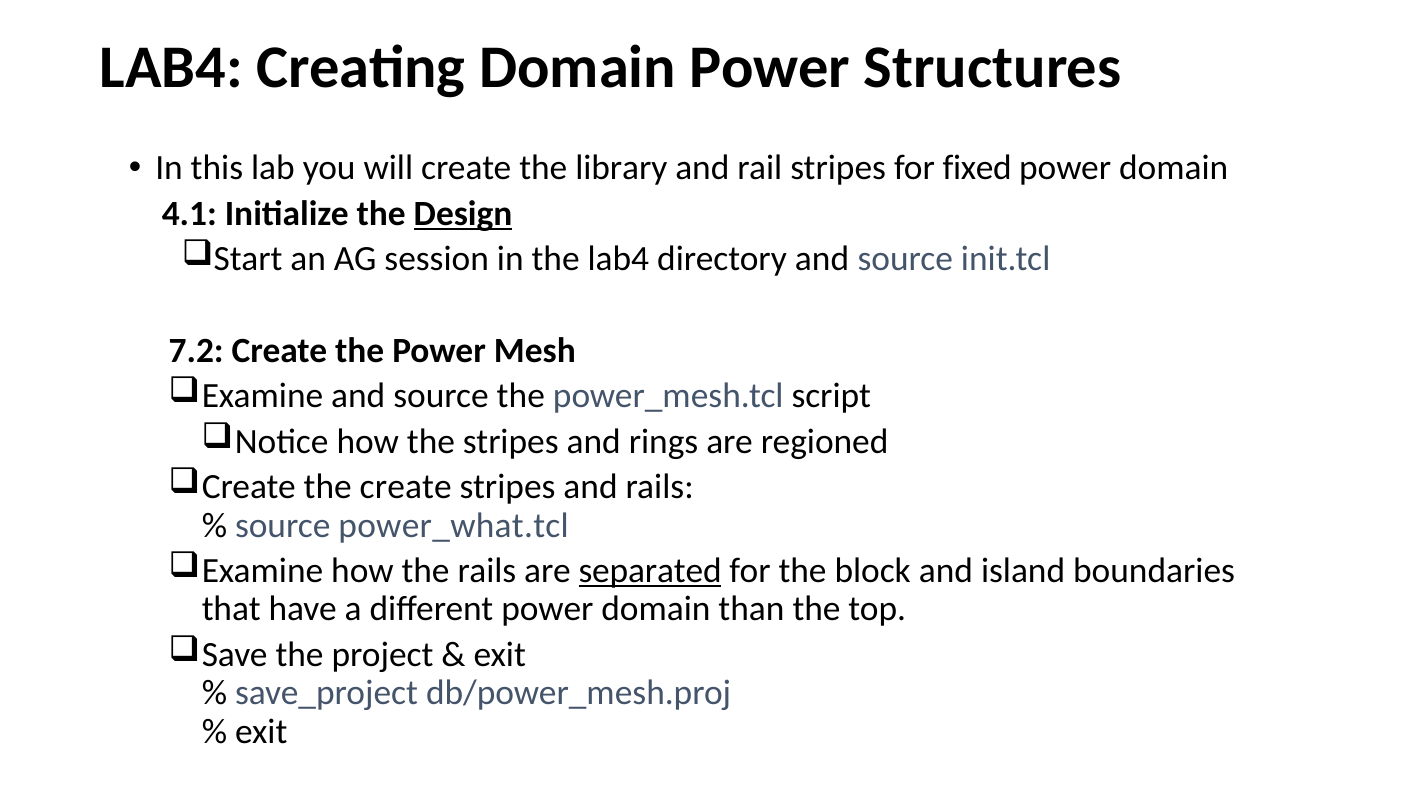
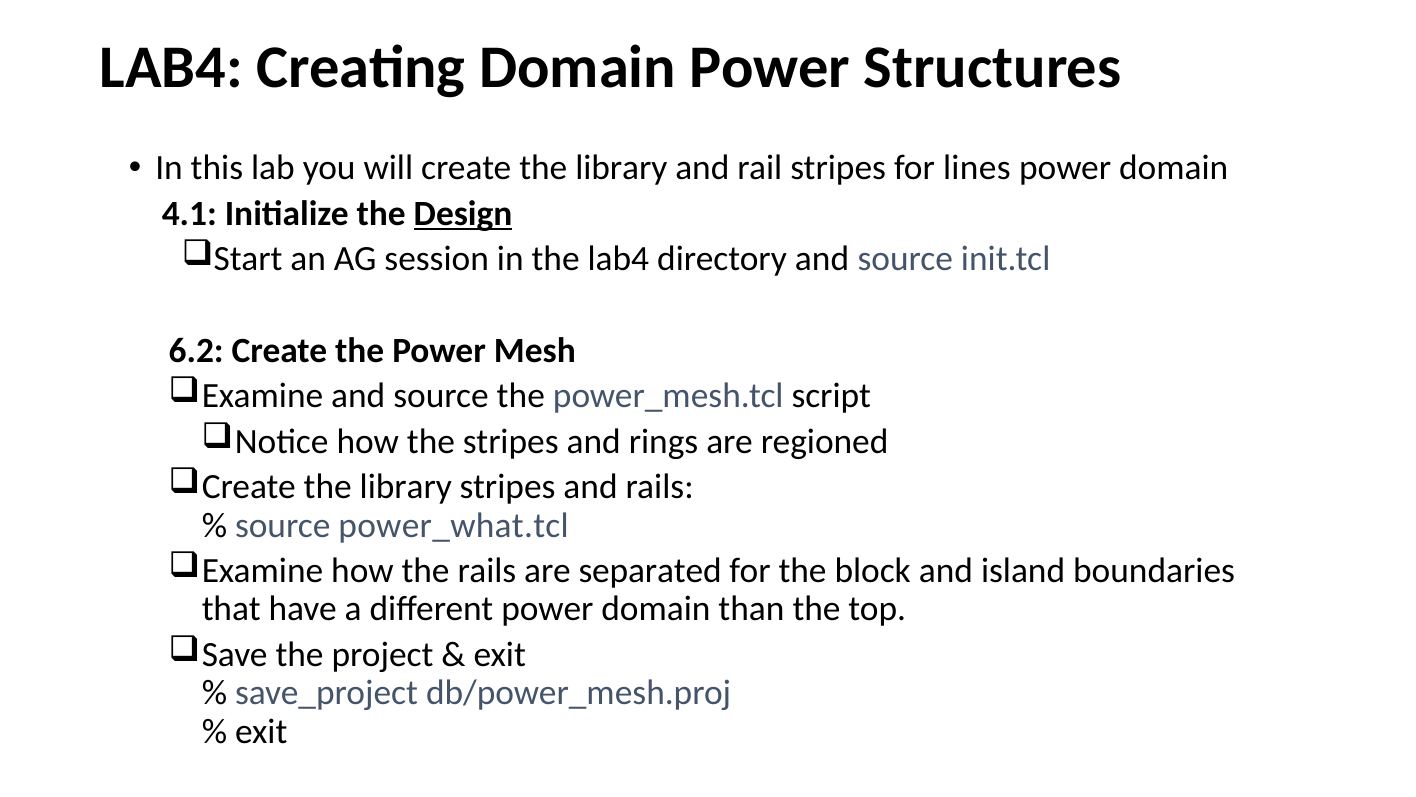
fixed: fixed -> lines
7.2: 7.2 -> 6.2
create at (406, 487): create -> library
separated underline: present -> none
